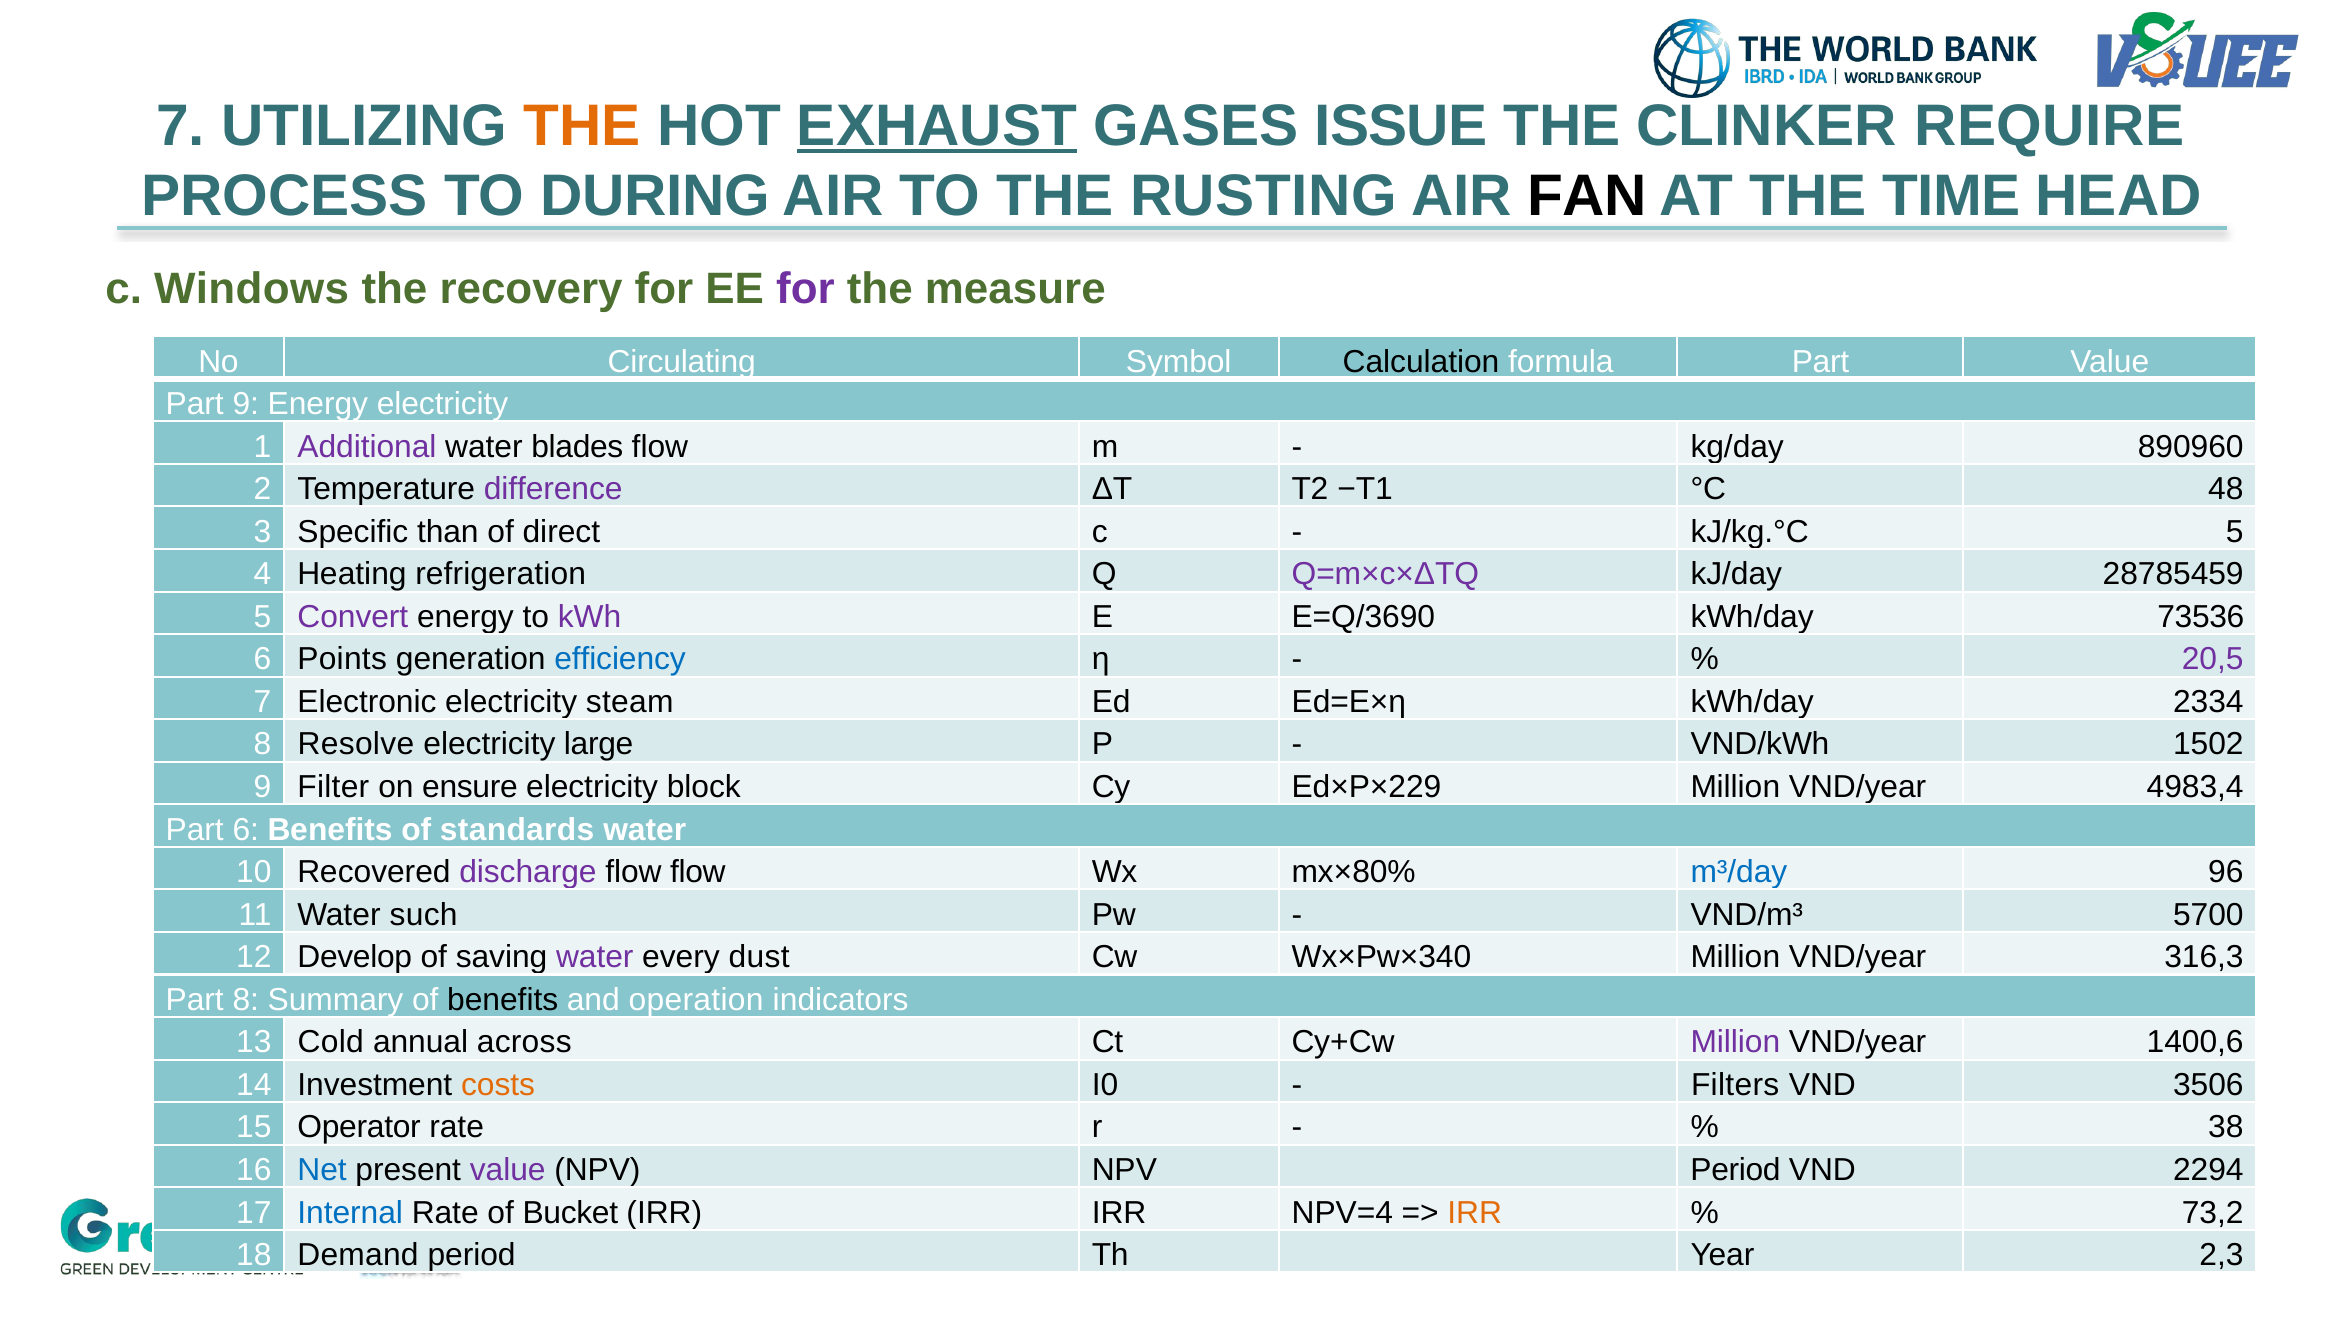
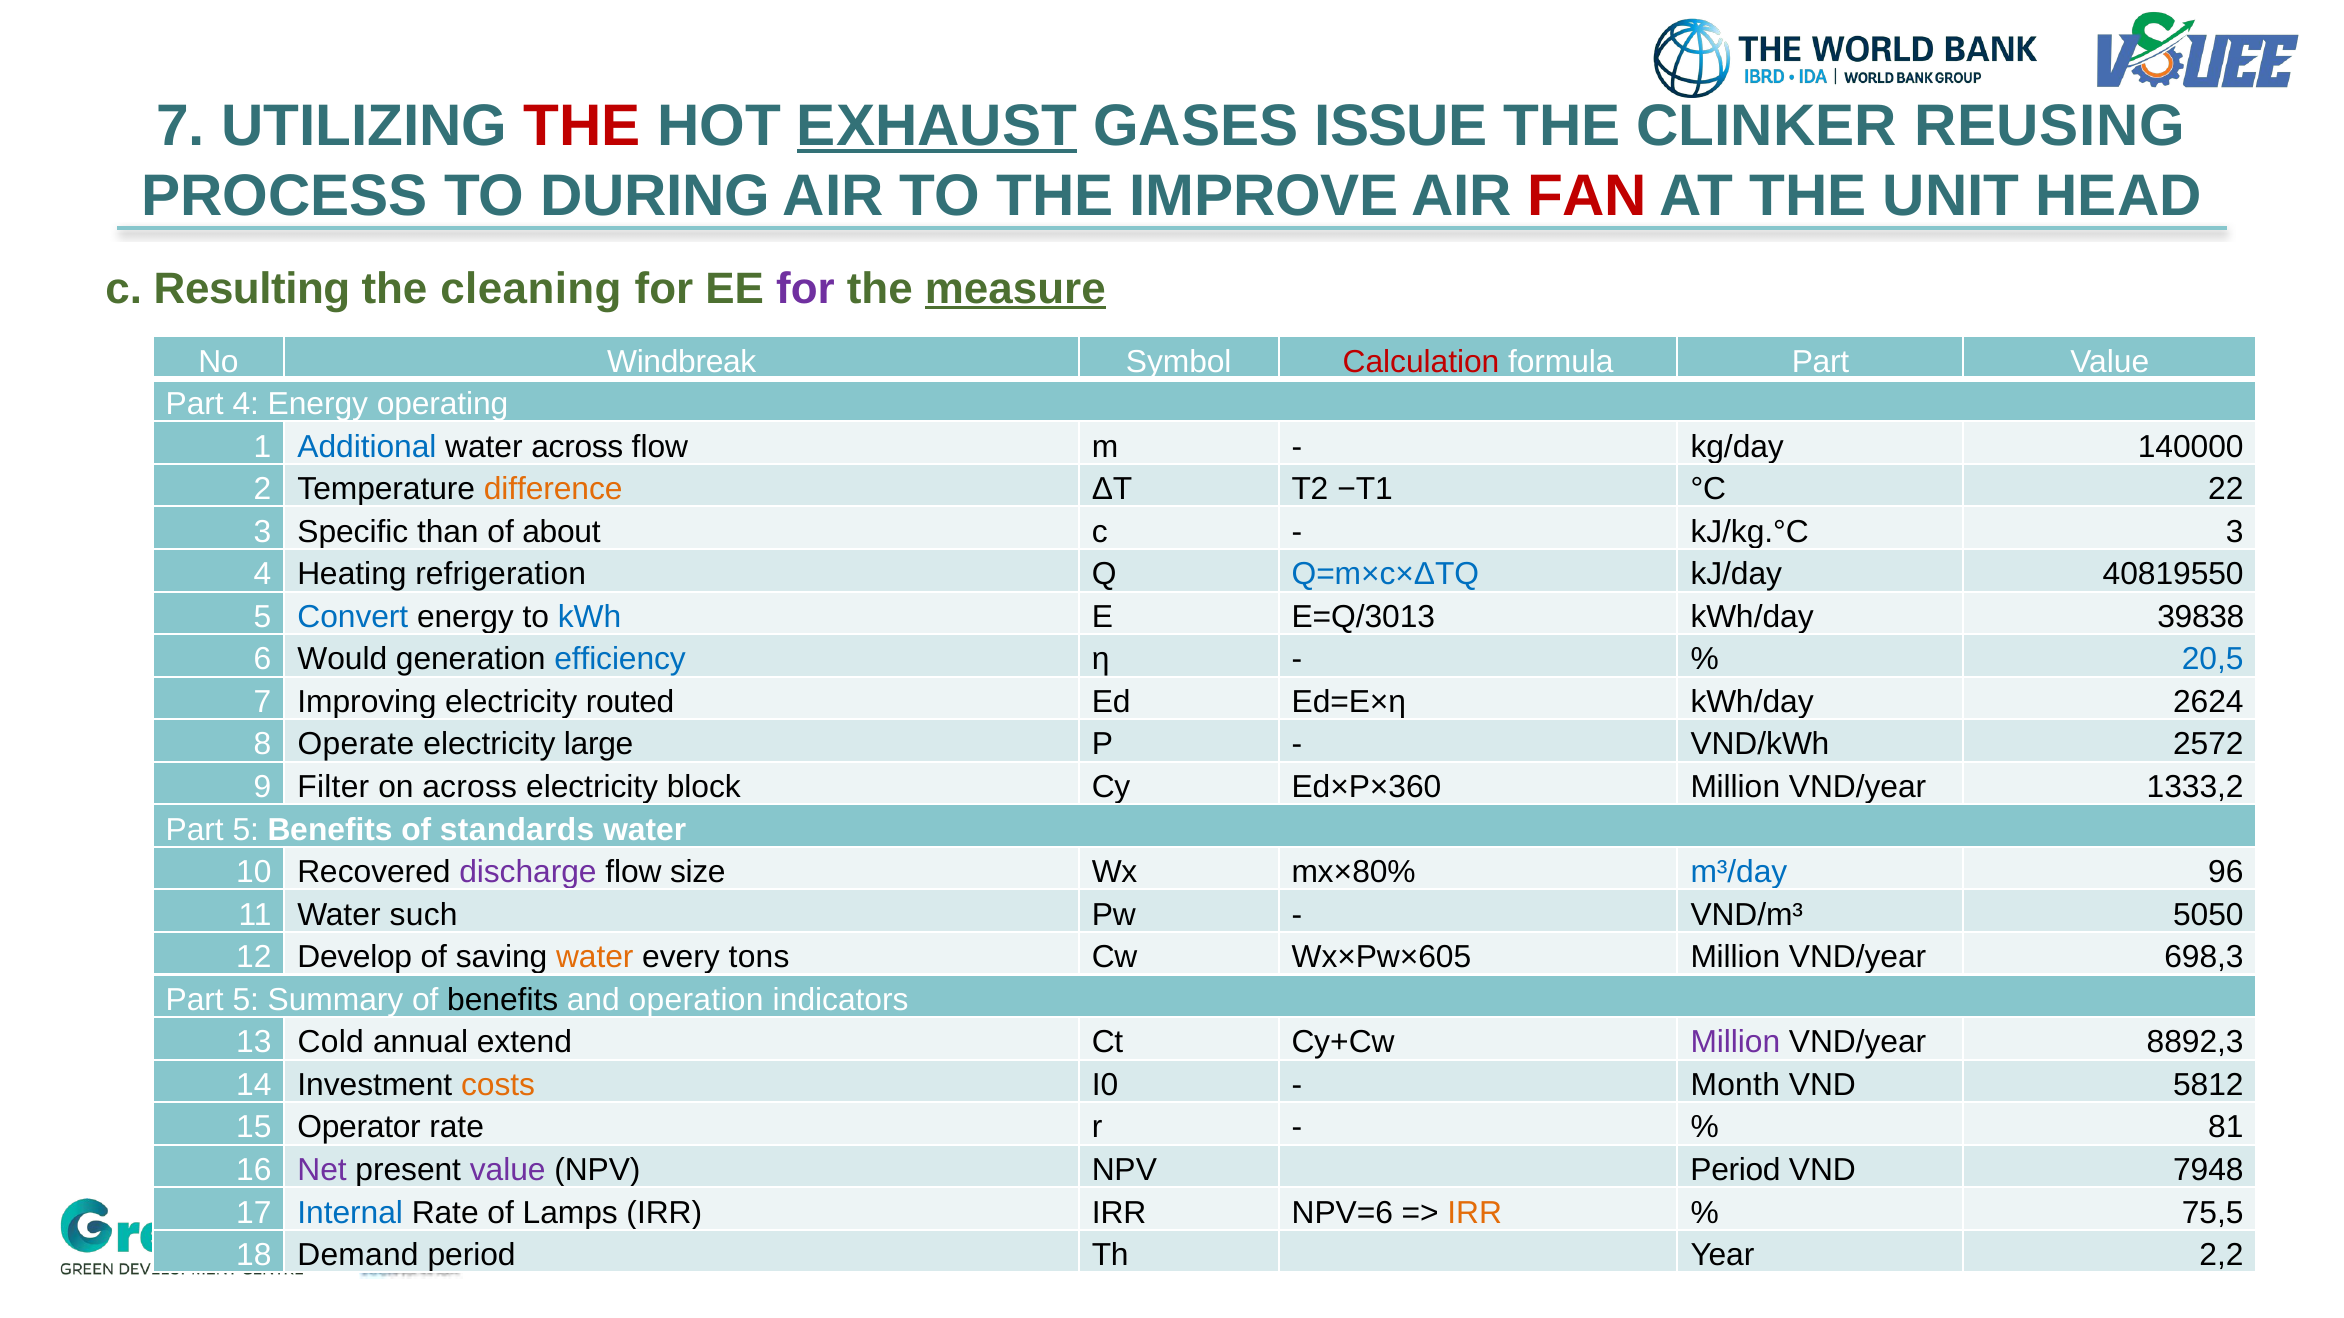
THE at (582, 126) colour: orange -> red
REQUIRE: REQUIRE -> REUSING
RUSTING: RUSTING -> IMPROVE
FAN colour: black -> red
TIME: TIME -> UNIT
Windows: Windows -> Resulting
recovery: recovery -> cleaning
measure underline: none -> present
Circulating: Circulating -> Windbreak
Calculation colour: black -> red
Part 9: 9 -> 4
Energy electricity: electricity -> operating
Additional colour: purple -> blue
water blades: blades -> across
890960: 890960 -> 140000
difference colour: purple -> orange
48: 48 -> 22
direct: direct -> about
kJ/kg.°C 5: 5 -> 3
Q=m×c×ΔTQ colour: purple -> blue
28785459: 28785459 -> 40819550
Convert colour: purple -> blue
kWh colour: purple -> blue
E=Q/3690: E=Q/3690 -> E=Q/3013
73536: 73536 -> 39838
Points: Points -> Would
20,5 colour: purple -> blue
Electronic: Electronic -> Improving
steam: steam -> routed
2334: 2334 -> 2624
Resolve: Resolve -> Operate
1502: 1502 -> 2572
on ensure: ensure -> across
Ed×P×229: Ed×P×229 -> Ed×P×360
4983,4: 4983,4 -> 1333,2
6 at (246, 830): 6 -> 5
flow flow: flow -> size
5700: 5700 -> 5050
water at (595, 958) colour: purple -> orange
dust: dust -> tons
Wx×Pw×340: Wx×Pw×340 -> Wx×Pw×605
316,3: 316,3 -> 698,3
8 at (246, 1000): 8 -> 5
across: across -> extend
1400,6: 1400,6 -> 8892,3
Filters: Filters -> Month
3506: 3506 -> 5812
38: 38 -> 81
Net colour: blue -> purple
2294: 2294 -> 7948
Bucket: Bucket -> Lamps
NPV=4: NPV=4 -> NPV=6
73,2: 73,2 -> 75,5
2,3: 2,3 -> 2,2
